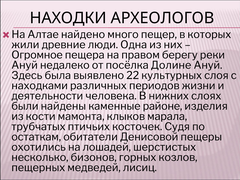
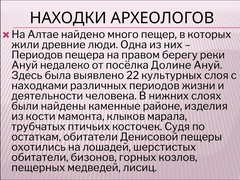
Огромное at (37, 55): Огромное -> Периодов
несколько at (40, 157): несколько -> обитатели
